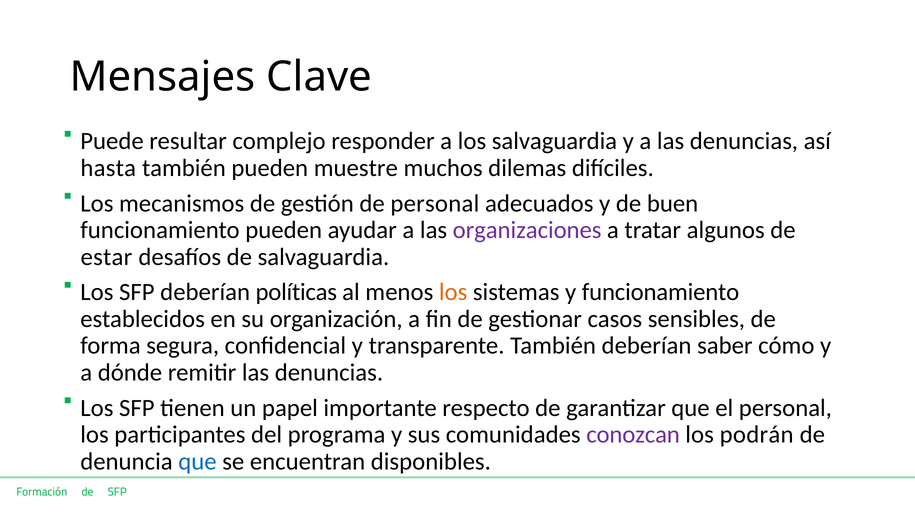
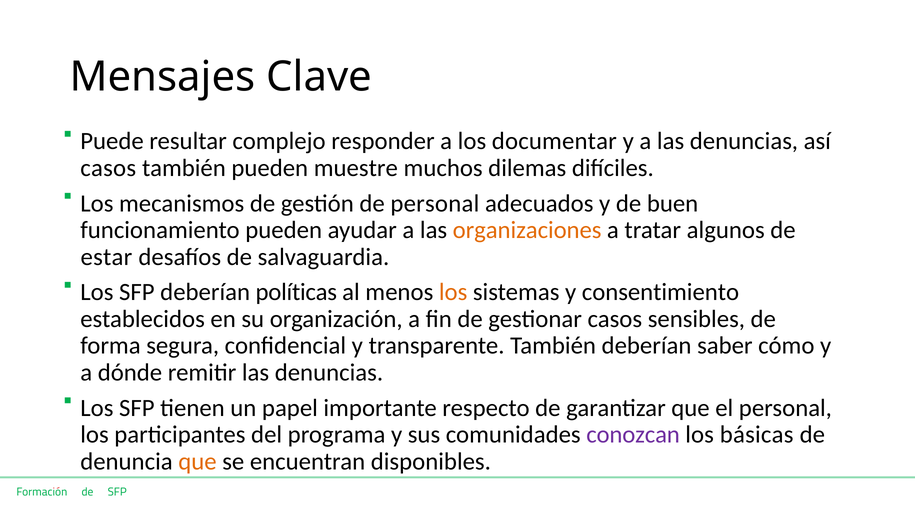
los salvaguardia: salvaguardia -> documentar
hasta at (108, 168): hasta -> casos
organizaciones colour: purple -> orange
y funcionamiento: funcionamiento -> consentimiento
podrán: podrán -> básicas
que at (197, 461) colour: blue -> orange
